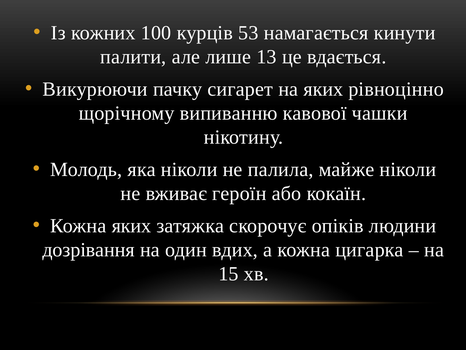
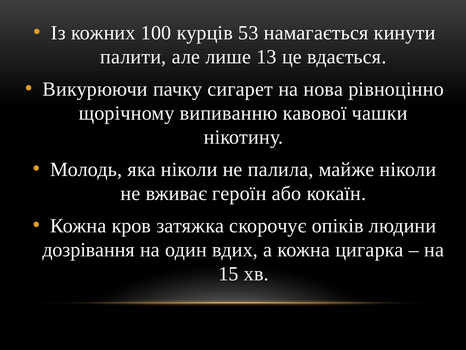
на яких: яких -> нова
Кожна яких: яких -> кров
